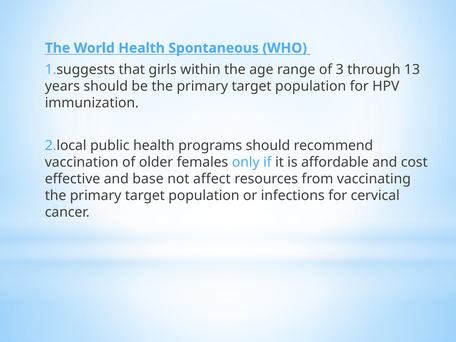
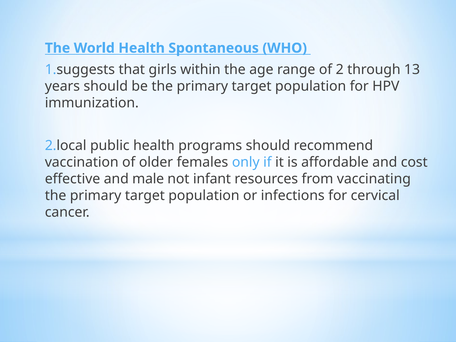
3: 3 -> 2
base: base -> male
affect: affect -> infant
